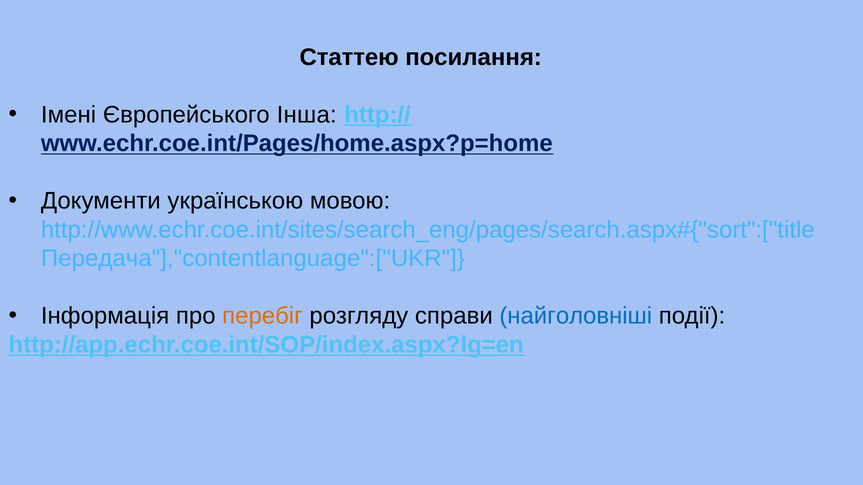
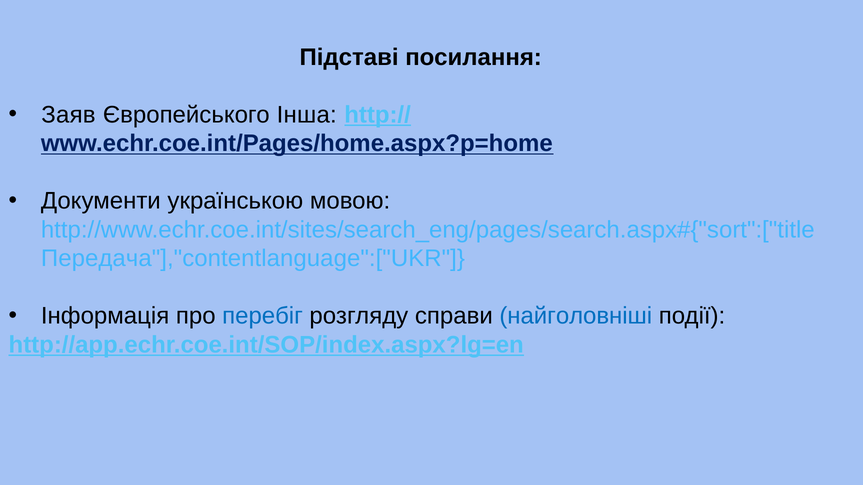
Статтею: Статтею -> Підставі
Імені: Імені -> Заяв
перебіг colour: orange -> blue
